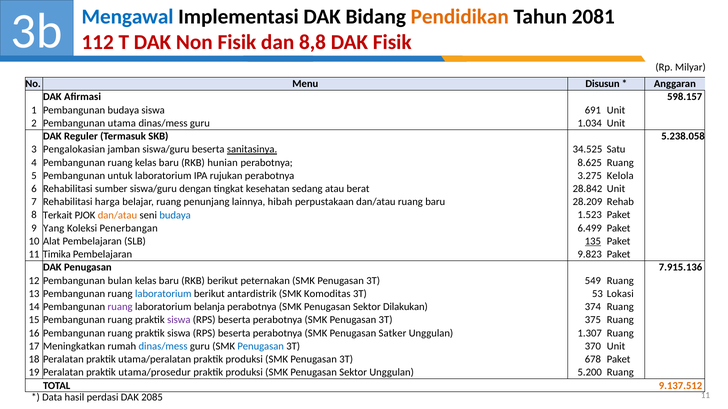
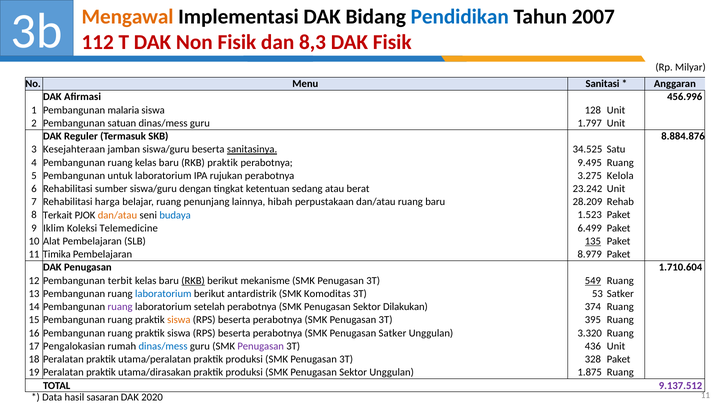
Mengawal colour: blue -> orange
Pendidikan colour: orange -> blue
2081: 2081 -> 2007
8,8: 8,8 -> 8,3
Disusun: Disusun -> Sanitasi
598.157: 598.157 -> 456.996
Pembangunan budaya: budaya -> malaria
691: 691 -> 128
utama: utama -> satuan
1.034: 1.034 -> 1.797
5.238.058: 5.238.058 -> 8.884.876
Pengalokasian: Pengalokasian -> Kesejahteraan
RKB hunian: hunian -> praktik
8.625: 8.625 -> 9.495
kesehatan: kesehatan -> ketentuan
28.842: 28.842 -> 23.242
Yang: Yang -> Iklim
Penerbangan: Penerbangan -> Telemedicine
9.823: 9.823 -> 8.979
7.915.136: 7.915.136 -> 1.710.604
bulan: bulan -> terbit
RKB at (193, 281) underline: none -> present
peternakan: peternakan -> mekanisme
549 underline: none -> present
53 Lokasi: Lokasi -> Satker
belanja: belanja -> setelah
siswa at (179, 320) colour: purple -> orange
375: 375 -> 395
1.307: 1.307 -> 3.320
Meningkatkan: Meningkatkan -> Pengalokasian
Penugasan at (261, 347) colour: blue -> purple
370: 370 -> 436
678: 678 -> 328
utama/prosedur: utama/prosedur -> utama/dirasakan
5.200: 5.200 -> 1.875
9.137.512 colour: orange -> purple
perdasi: perdasi -> sasaran
2085: 2085 -> 2020
